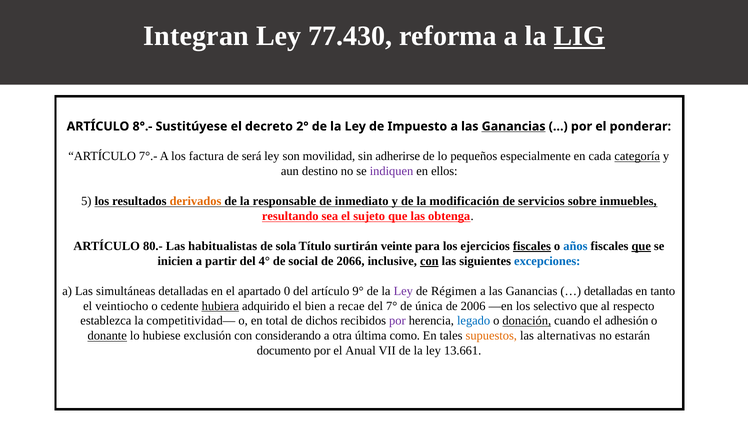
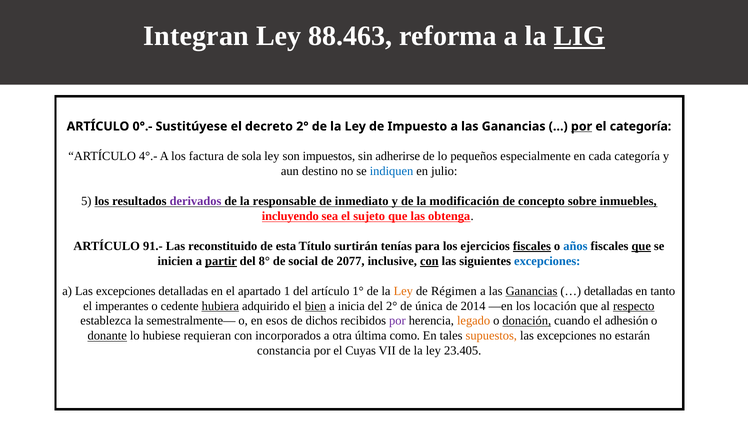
77.430: 77.430 -> 88.463
8°.-: 8°.- -> 0°.-
Ganancias at (514, 126) underline: present -> none
por at (582, 126) underline: none -> present
el ponderar: ponderar -> categoría
7°.-: 7°.- -> 4°.-
será: será -> sola
movilidad: movilidad -> impuestos
categoría at (637, 156) underline: present -> none
indiquen colour: purple -> blue
ellos: ellos -> julio
derivados colour: orange -> purple
servicios: servicios -> concepto
resultando: resultando -> incluyendo
80.-: 80.- -> 91.-
habitualistas: habitualistas -> reconstituido
sola: sola -> esta
veinte: veinte -> tenías
partir underline: none -> present
4°: 4° -> 8°
2066: 2066 -> 2077
a Las simultáneas: simultáneas -> excepciones
0: 0 -> 1
9°: 9° -> 1°
Ley at (403, 291) colour: purple -> orange
Ganancias at (531, 291) underline: none -> present
veintiocho: veintiocho -> imperantes
bien underline: none -> present
recae: recae -> inicia
del 7°: 7° -> 2°
2006: 2006 -> 2014
selectivo: selectivo -> locación
respecto underline: none -> present
competitividad—: competitividad— -> semestralmente—
total: total -> esos
legado colour: blue -> orange
exclusión: exclusión -> requieran
considerando: considerando -> incorporados
alternativas at (567, 336): alternativas -> excepciones
documento: documento -> constancia
Anual: Anual -> Cuyas
13.661: 13.661 -> 23.405
